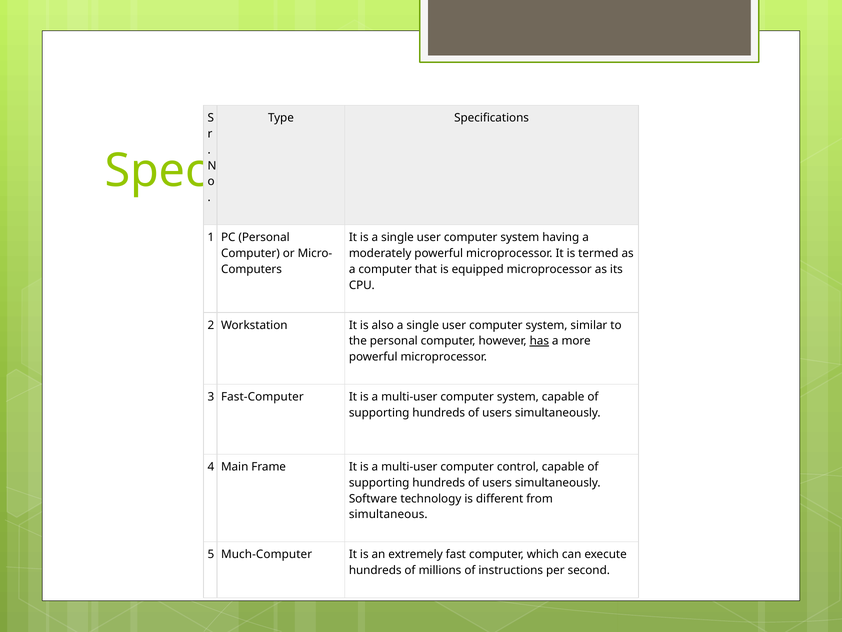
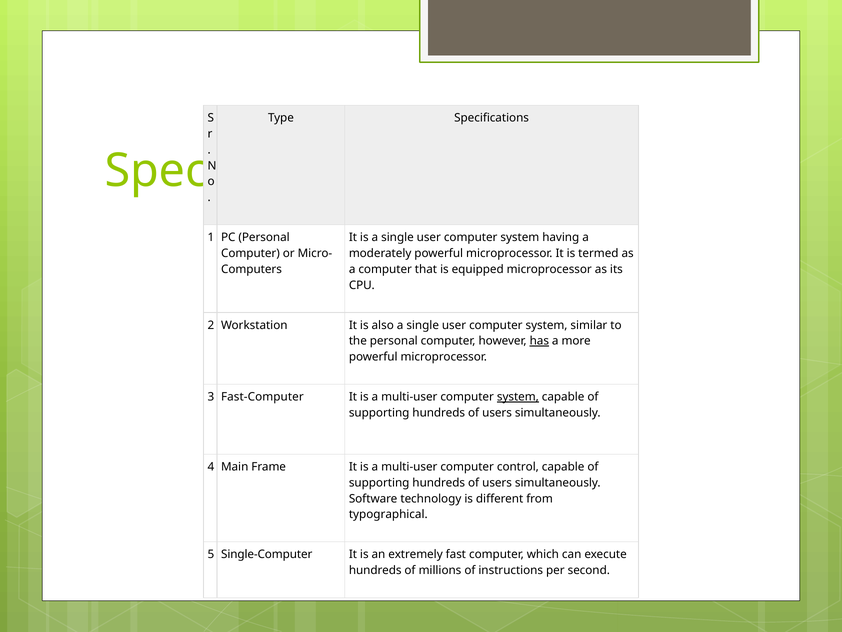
system at (518, 397) underline: none -> present
simultaneous: simultaneous -> typographical
Much-Computer: Much-Computer -> Single-Computer
